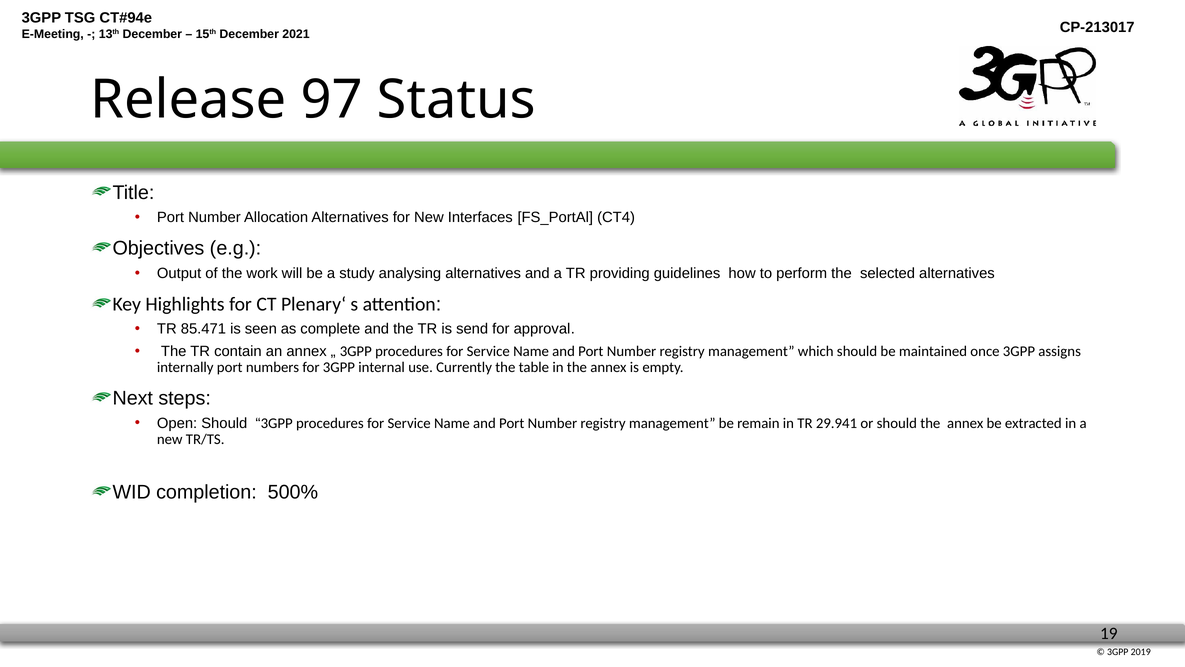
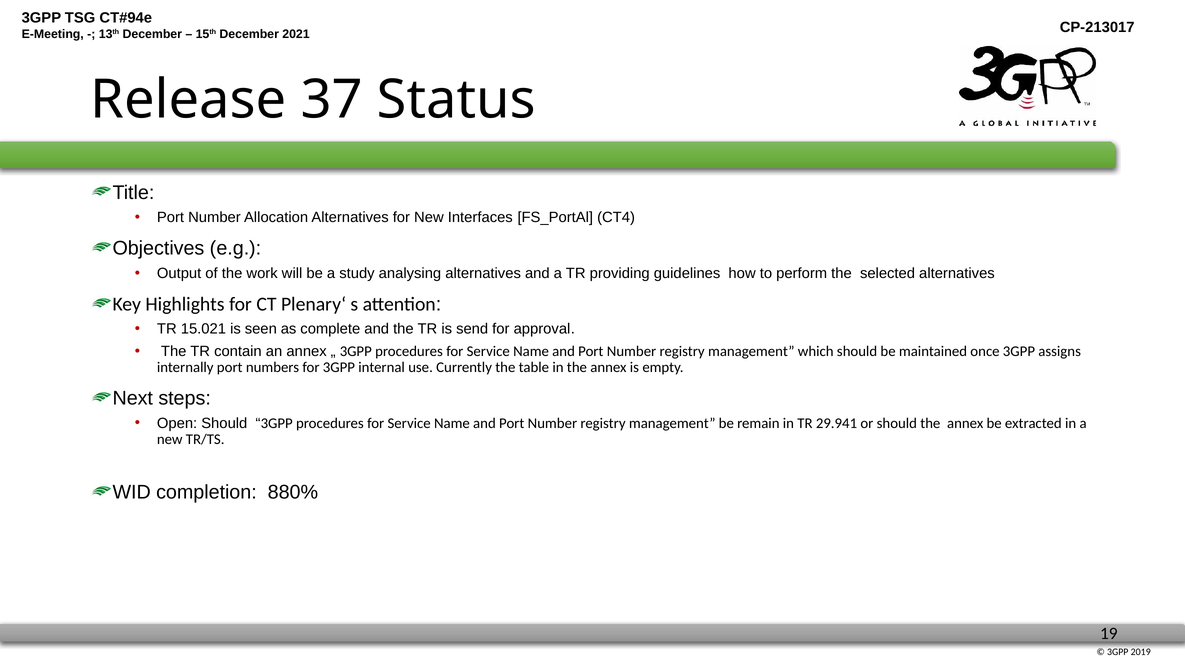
97: 97 -> 37
85.471: 85.471 -> 15.021
500%: 500% -> 880%
